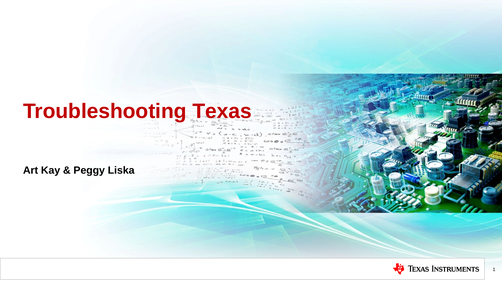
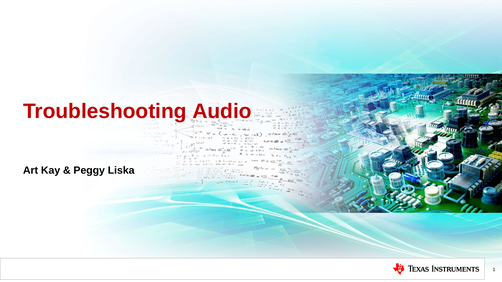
Texas: Texas -> Audio
